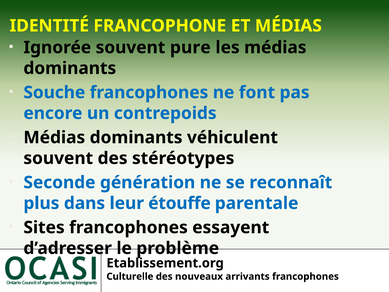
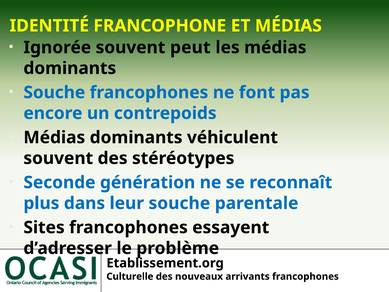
pure: pure -> peut
leur étouffe: étouffe -> souche
